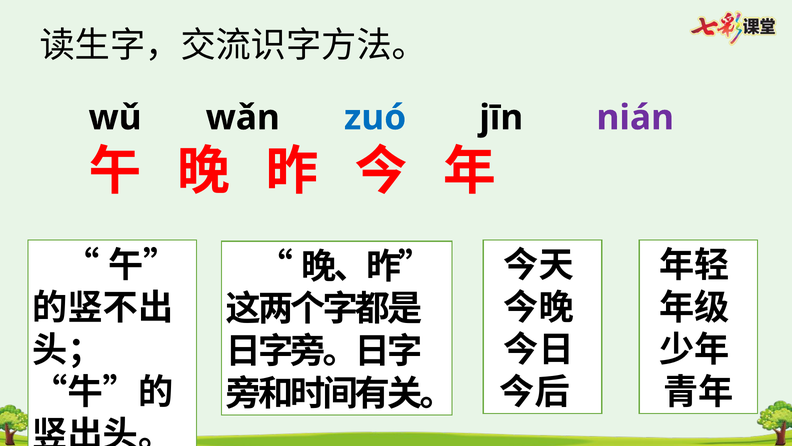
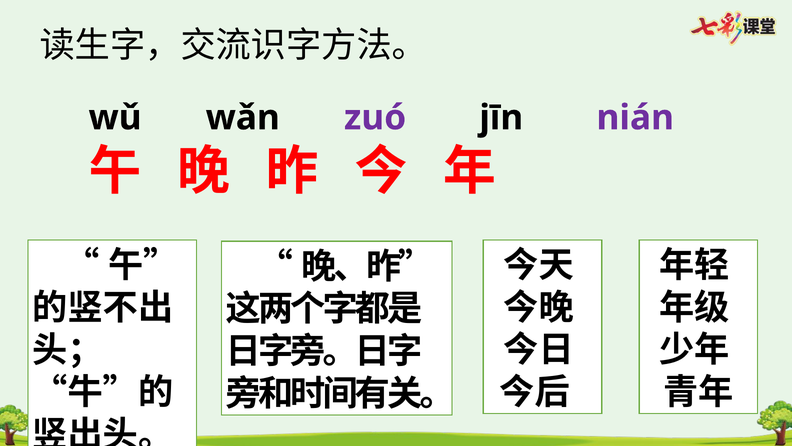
zuó colour: blue -> purple
